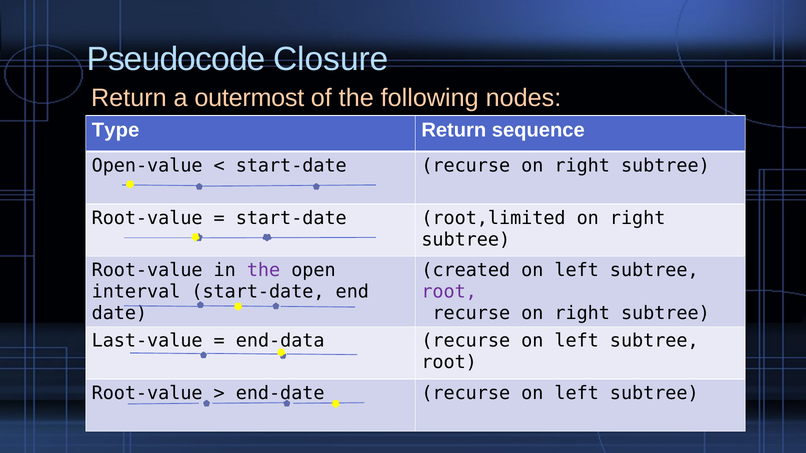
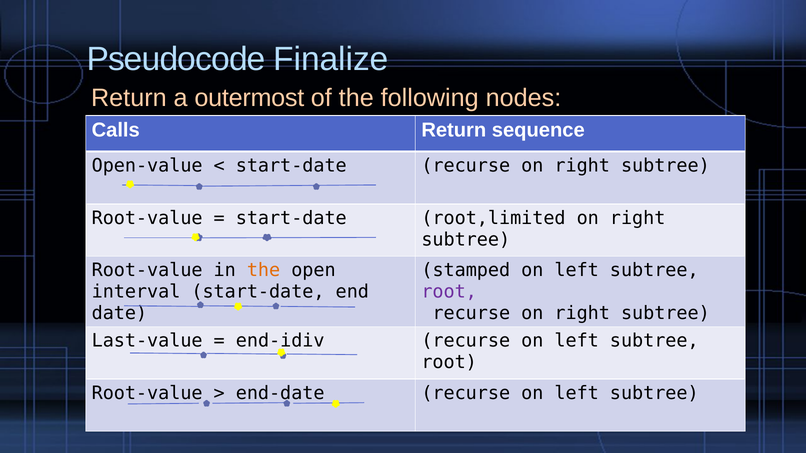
Closure: Closure -> Finalize
Type: Type -> Calls
the at (264, 271) colour: purple -> orange
created: created -> stamped
end-data: end-data -> end-idiv
